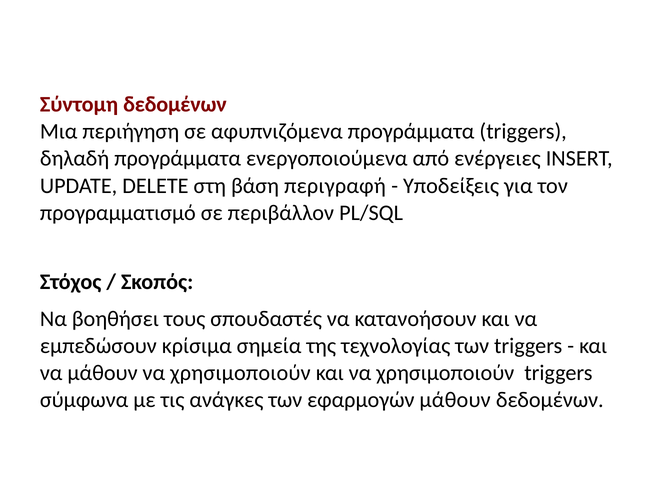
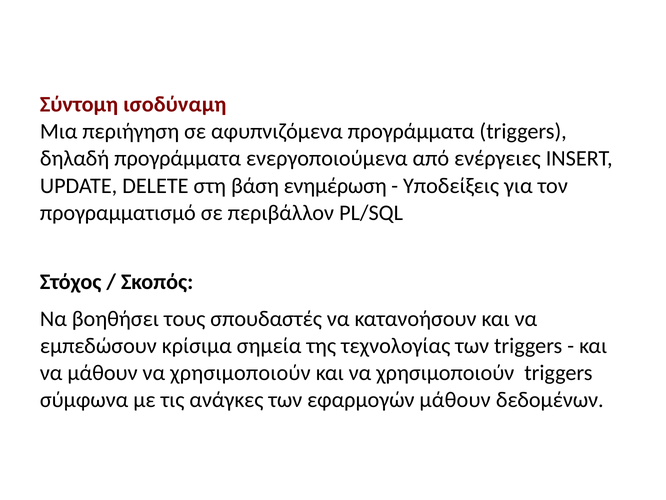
Σύντομη δεδομένων: δεδομένων -> ισοδύναμη
περιγραφή: περιγραφή -> ενημέρωση
